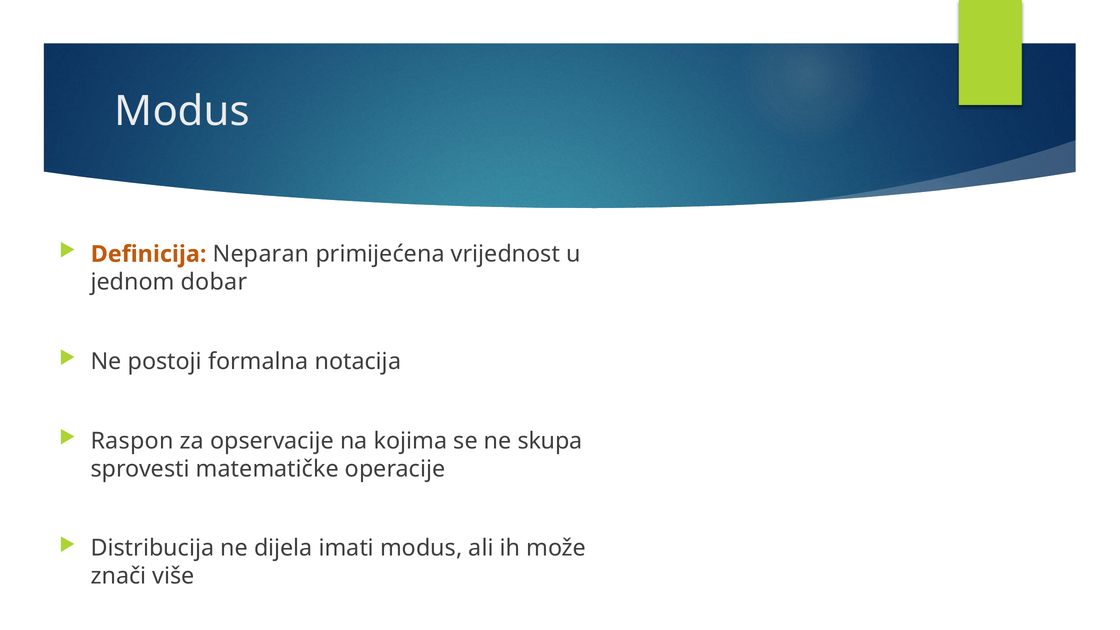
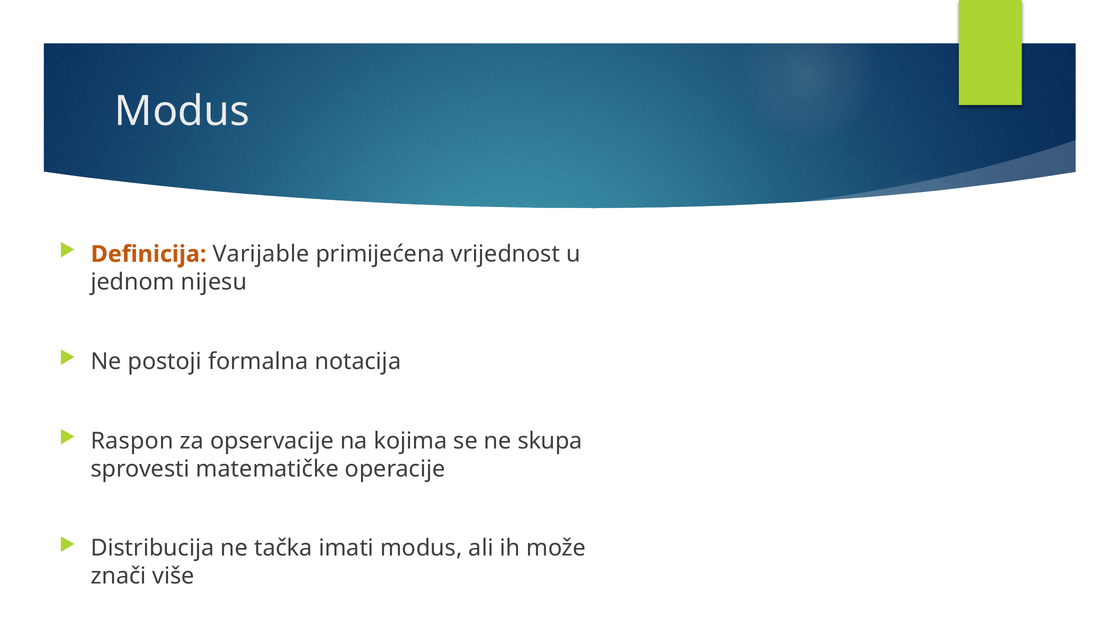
Neparan: Neparan -> Varijable
dobar: dobar -> nijesu
dijela: dijela -> tačka
